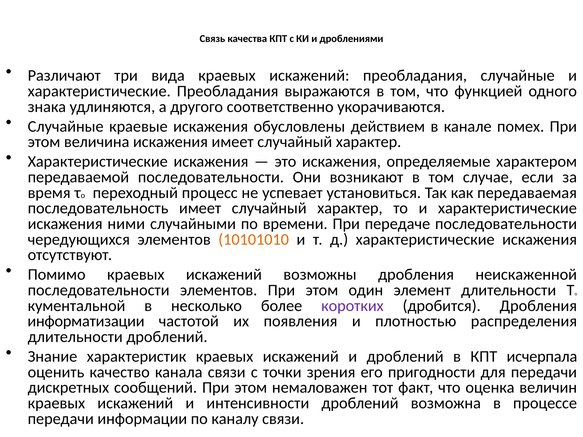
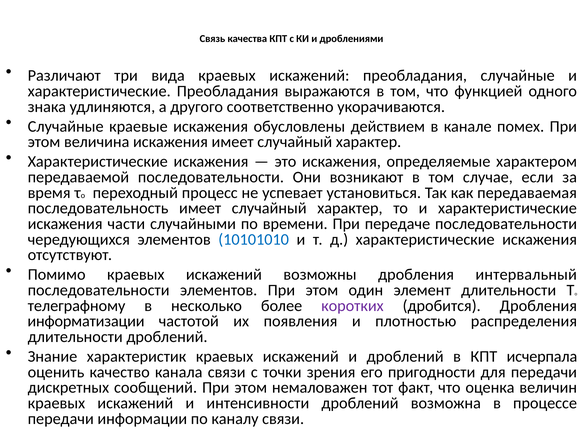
ними: ними -> части
10101010 colour: orange -> blue
неискаженной: неискаженной -> интервальный
кументальной: кументальной -> телеграфному
